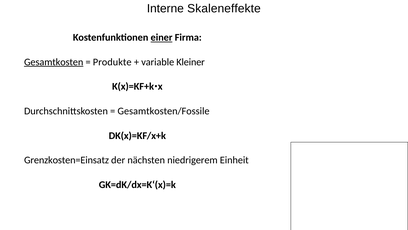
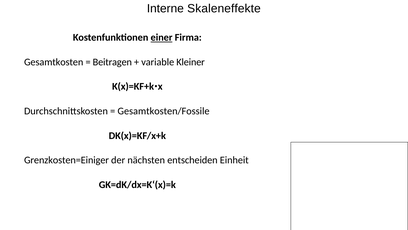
Gesamtkosten underline: present -> none
Produkte: Produkte -> Beitragen
Grenzkosten=Einsatz: Grenzkosten=Einsatz -> Grenzkosten=Einiger
niedrigerem: niedrigerem -> entscheiden
